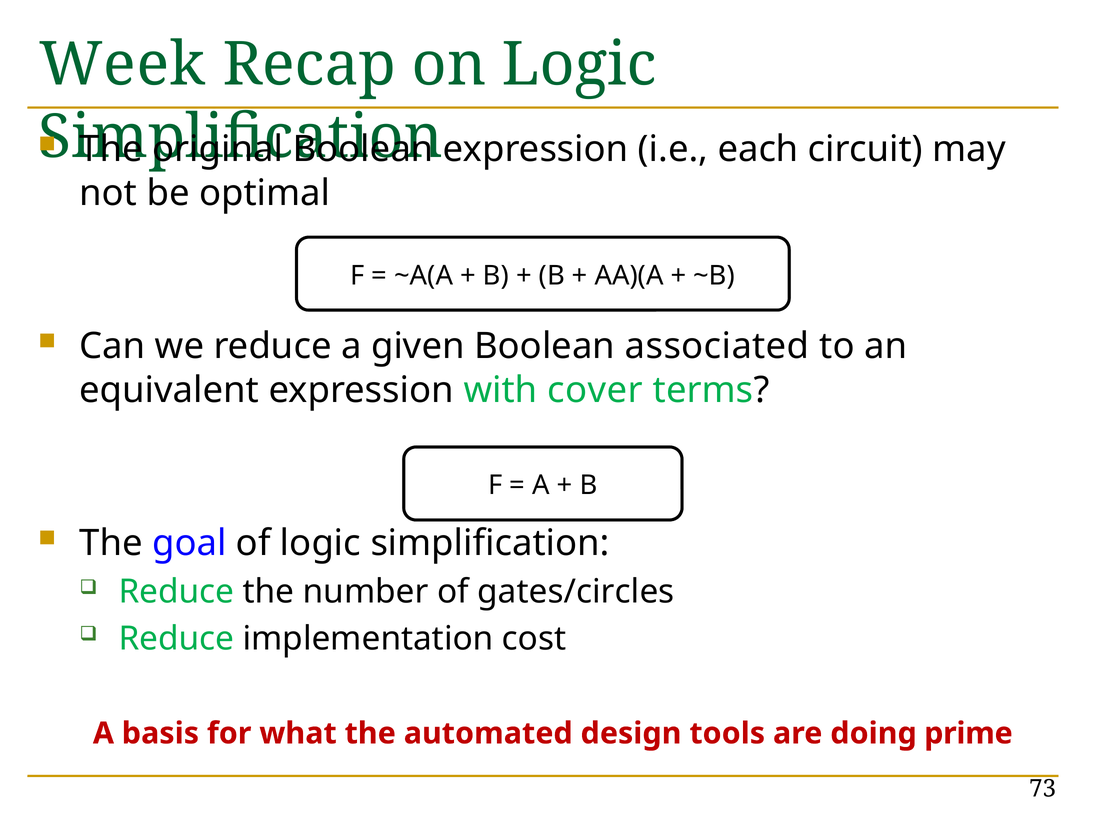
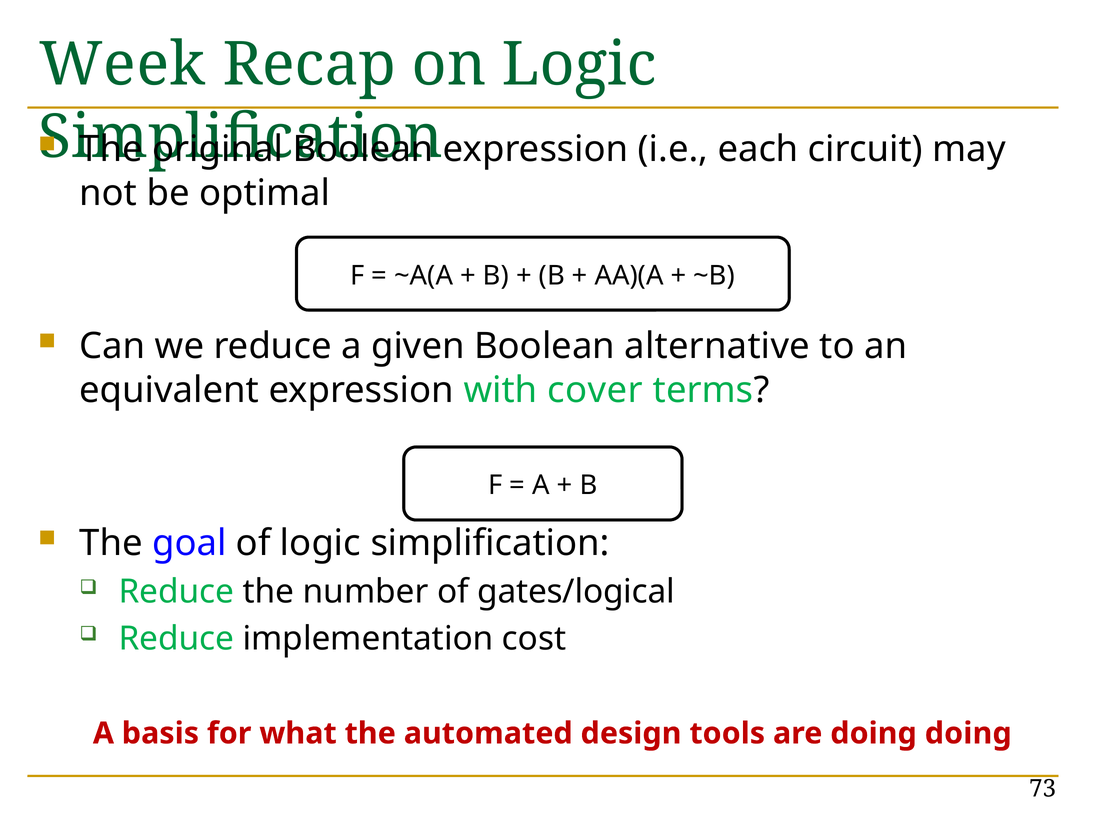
associated: associated -> alternative
gates/circles: gates/circles -> gates/logical
doing prime: prime -> doing
